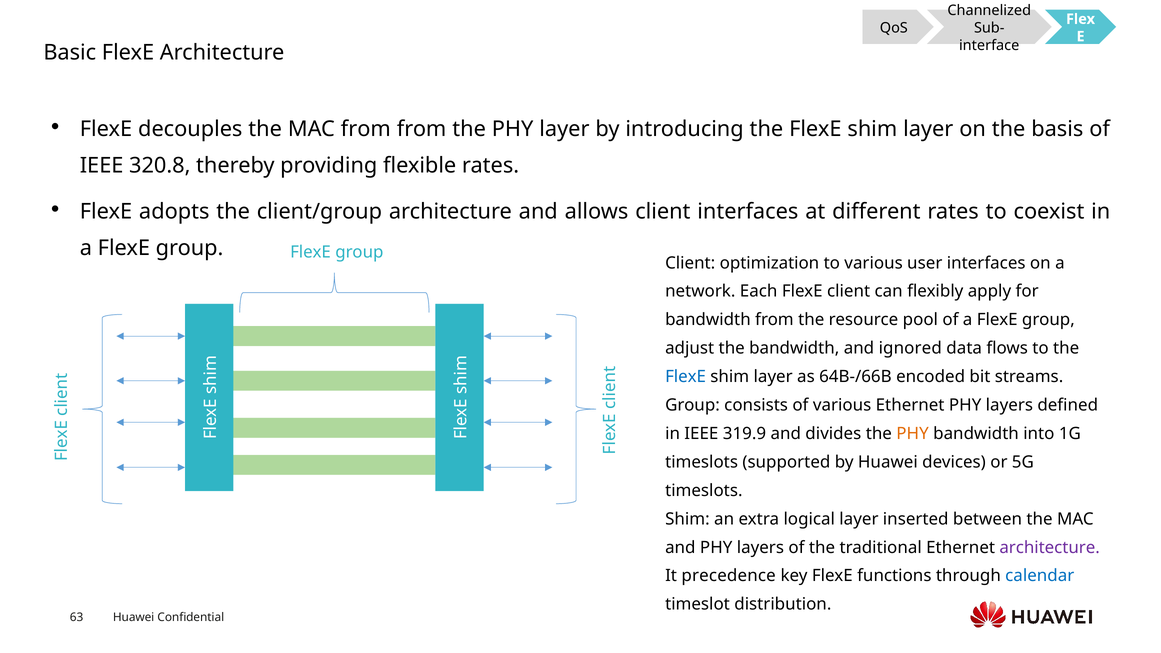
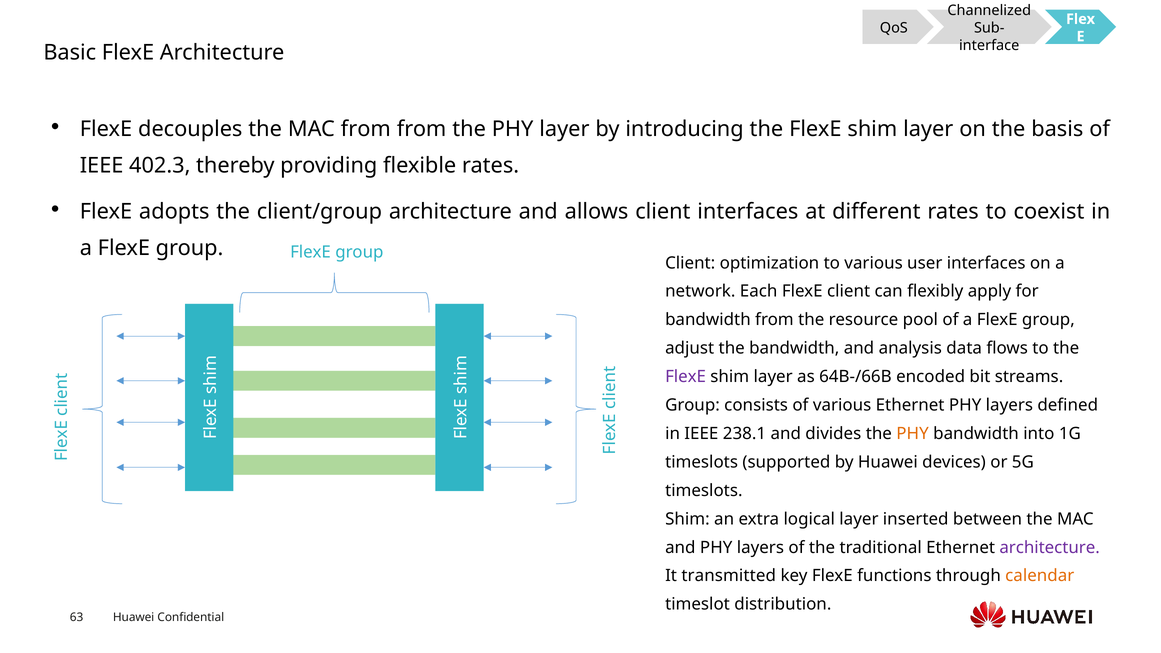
320.8: 320.8 -> 402.3
ignored: ignored -> analysis
FlexE at (686, 377) colour: blue -> purple
319.9: 319.9 -> 238.1
precedence: precedence -> transmitted
calendar colour: blue -> orange
